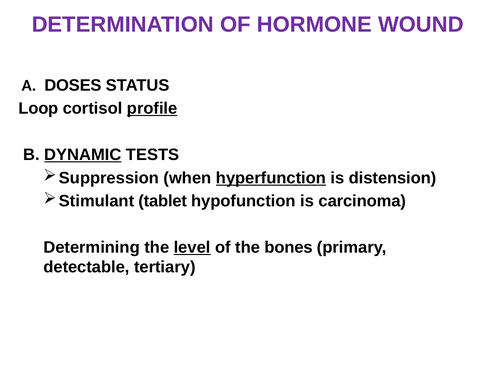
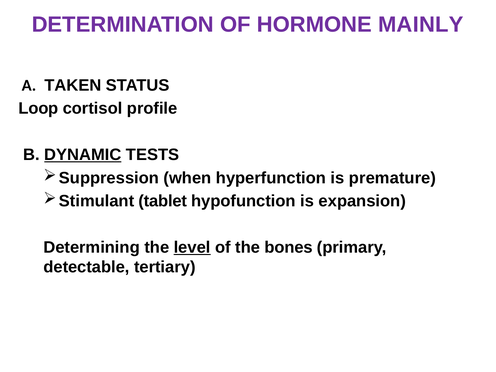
WOUND: WOUND -> MAINLY
DOSES: DOSES -> TAKEN
profile underline: present -> none
hyperfunction underline: present -> none
distension: distension -> premature
carcinoma: carcinoma -> expansion
